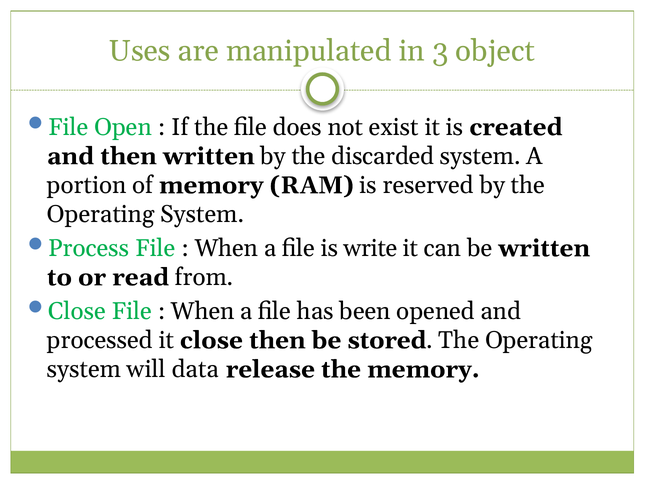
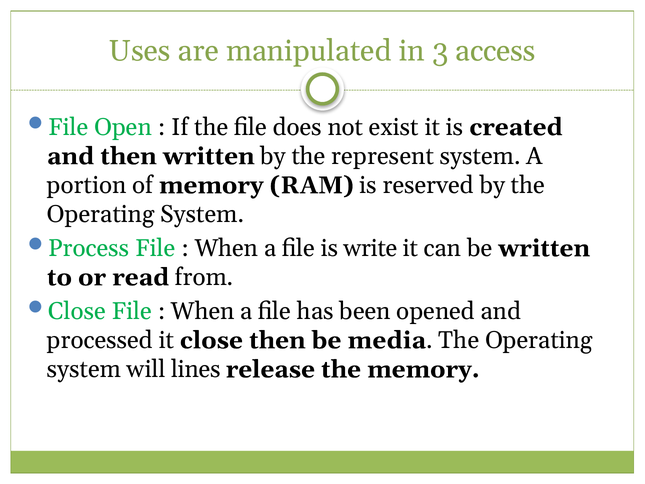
object: object -> access
discarded: discarded -> represent
stored: stored -> media
data: data -> lines
